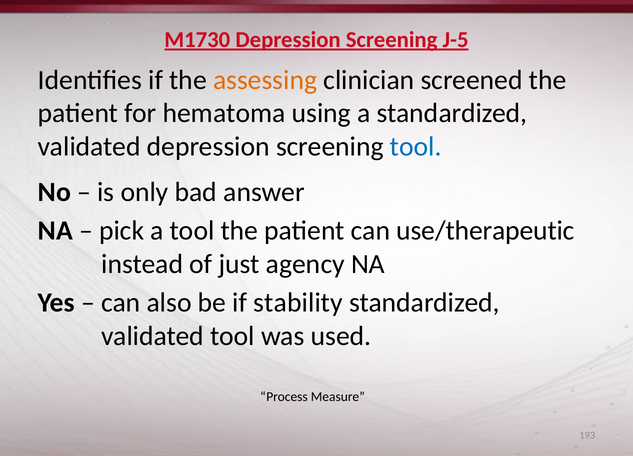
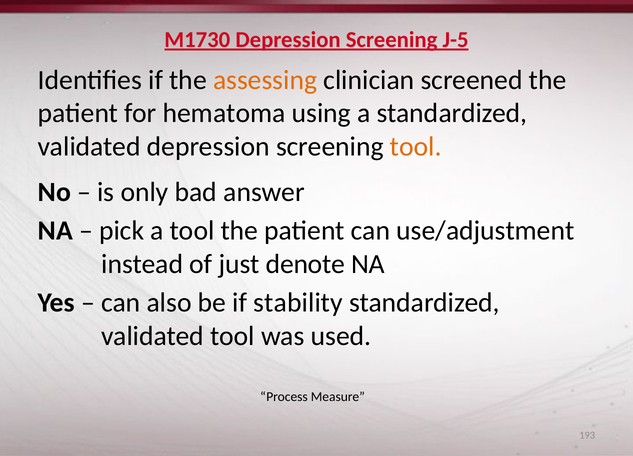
tool at (416, 146) colour: blue -> orange
use/therapeutic: use/therapeutic -> use/adjustment
agency: agency -> denote
